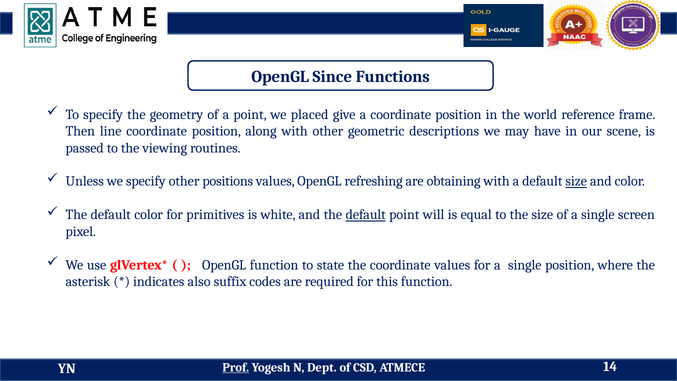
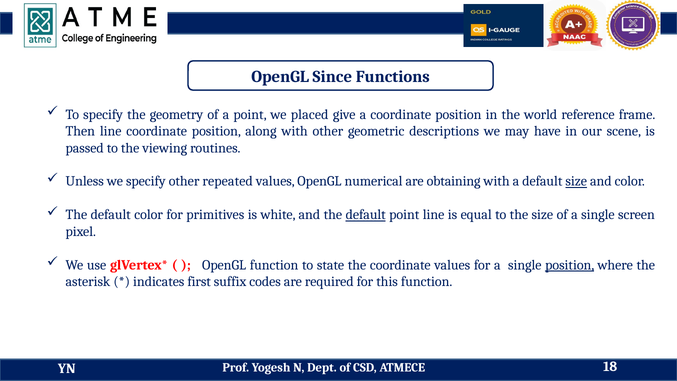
positions: positions -> repeated
refreshing: refreshing -> numerical
point will: will -> line
position at (570, 265) underline: none -> present
also: also -> first
Prof underline: present -> none
14: 14 -> 18
